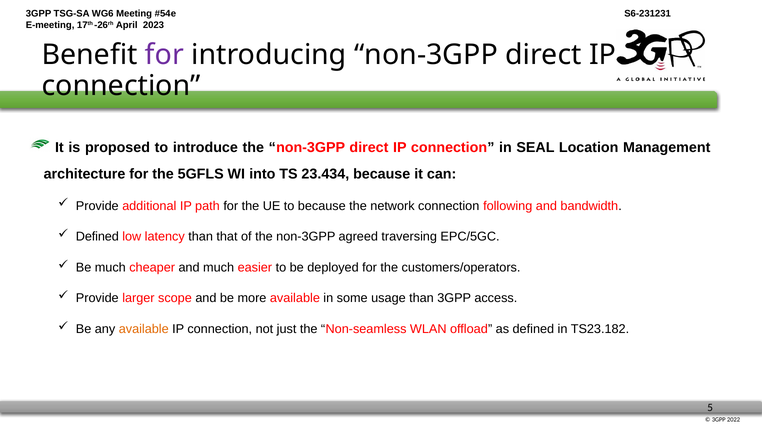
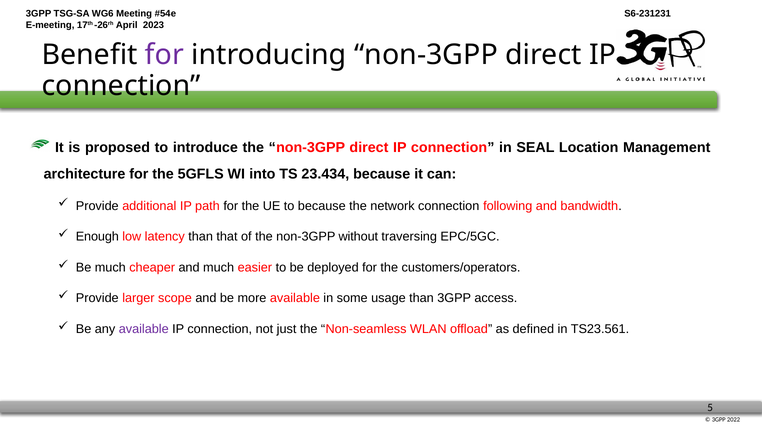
Defined at (97, 236): Defined -> Enough
agreed: agreed -> without
available at (144, 329) colour: orange -> purple
TS23.182: TS23.182 -> TS23.561
